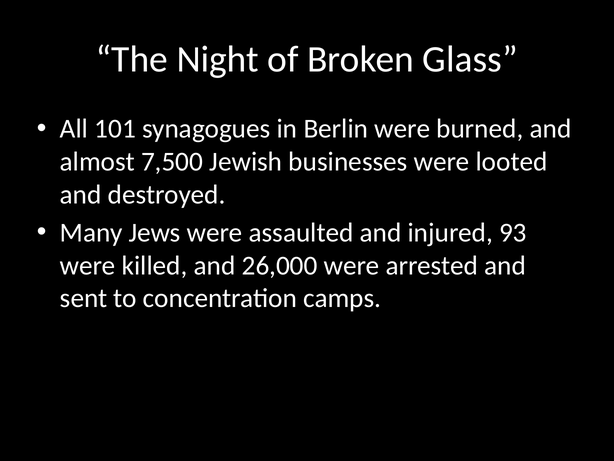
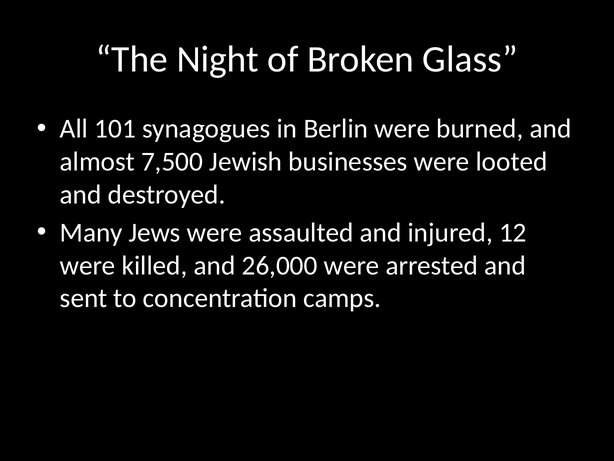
93: 93 -> 12
